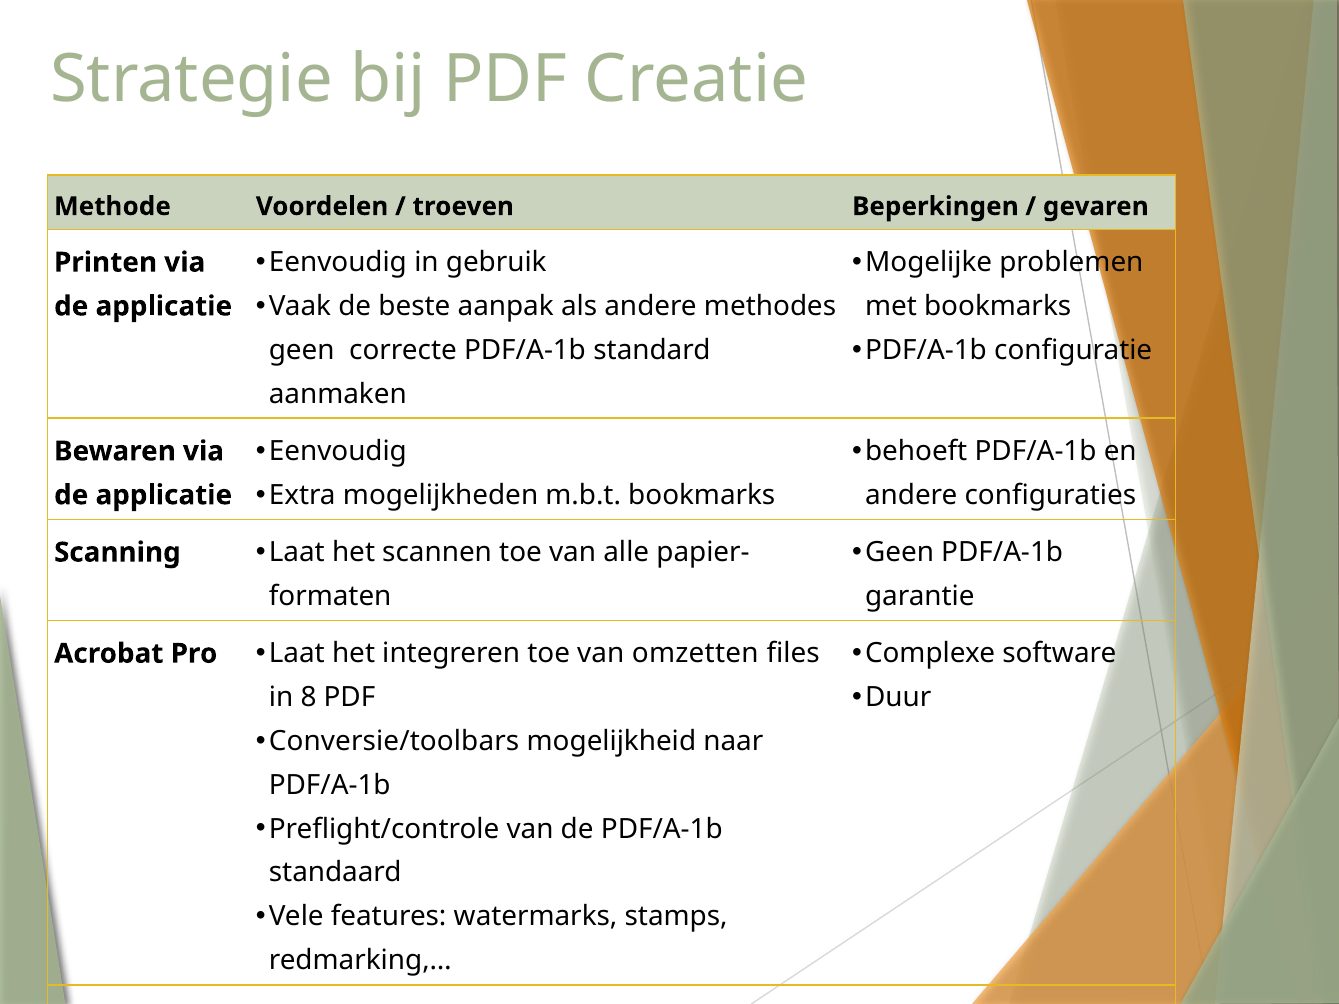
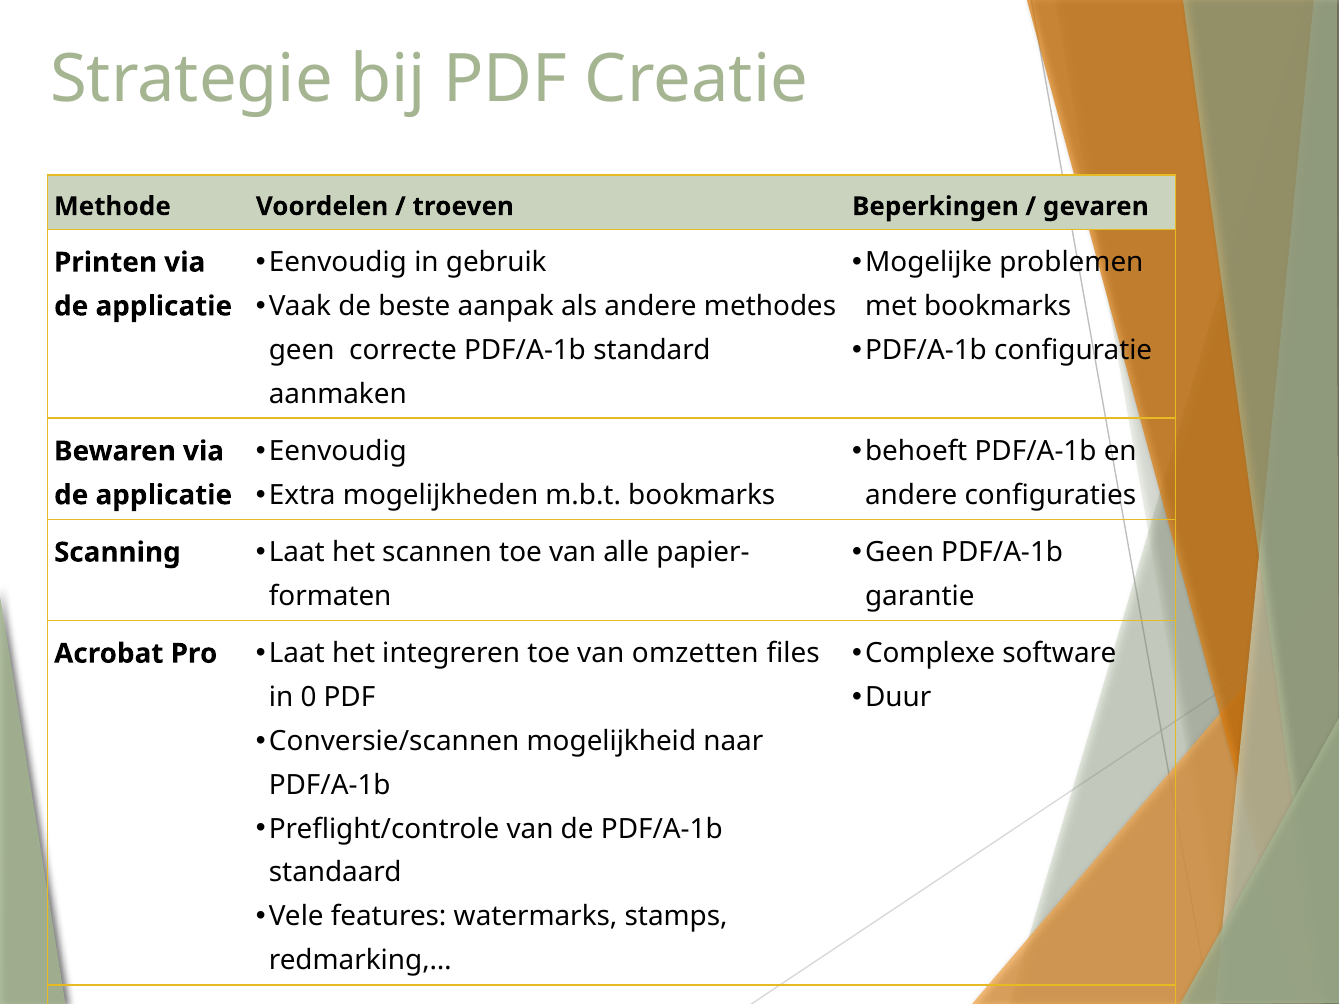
8: 8 -> 0
Conversie/toolbars: Conversie/toolbars -> Conversie/scannen
